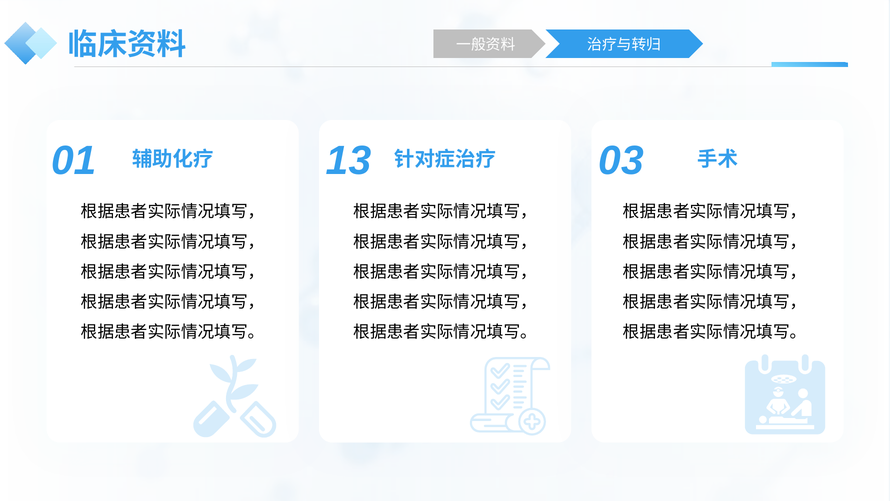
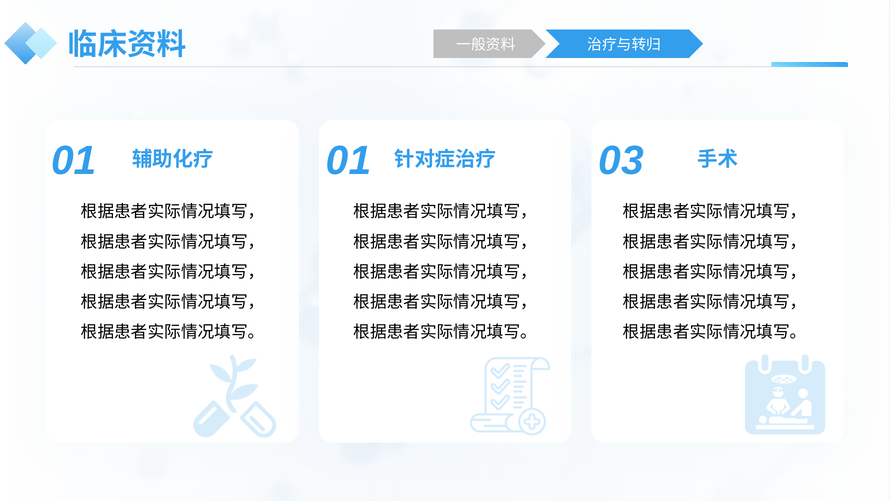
01 13: 13 -> 01
